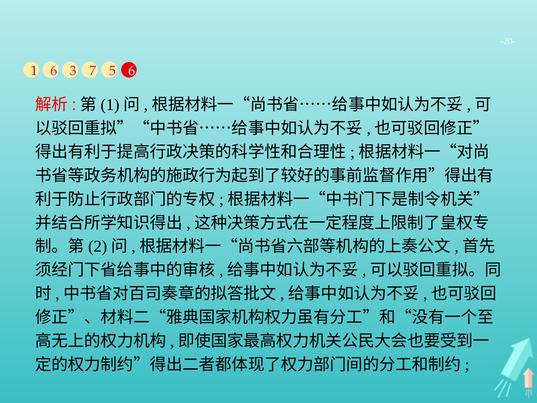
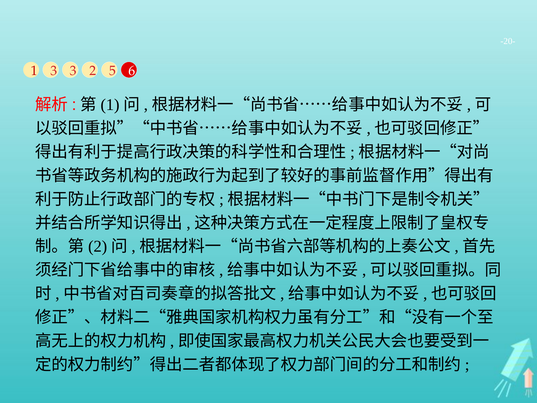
1 6: 6 -> 3
7: 7 -> 2
